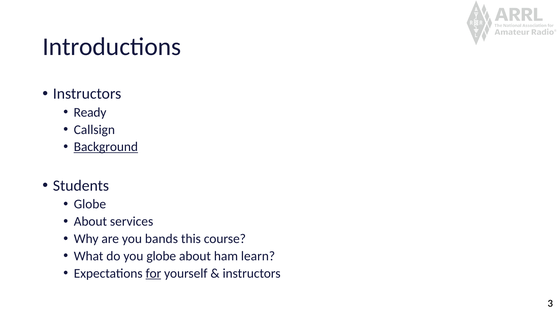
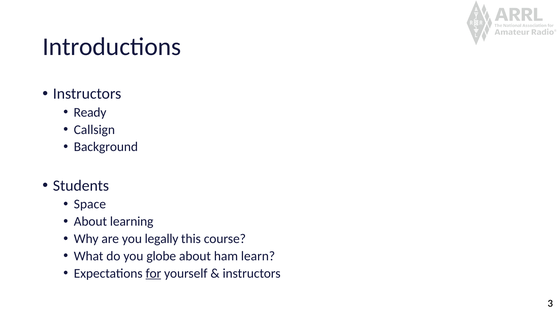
Background underline: present -> none
Globe at (90, 204): Globe -> Space
services: services -> learning
bands: bands -> legally
